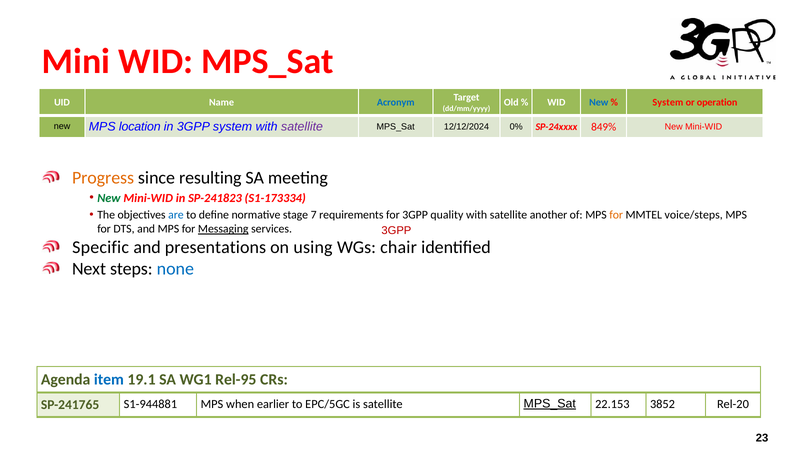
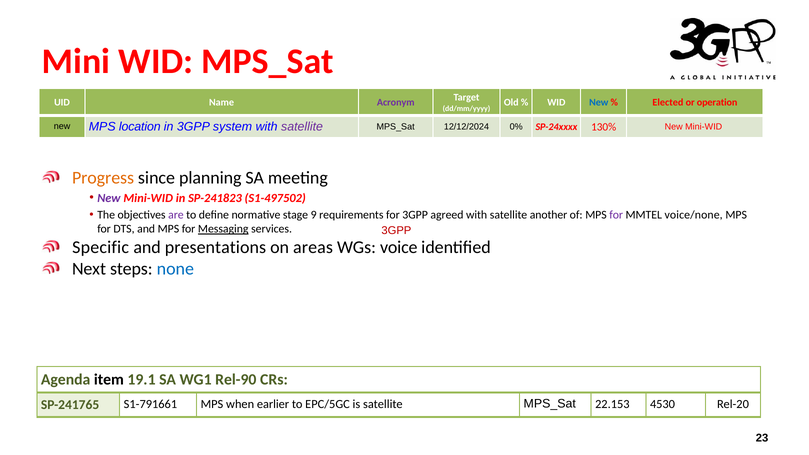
Acronym colour: blue -> purple
System at (668, 102): System -> Elected
849%: 849% -> 130%
resulting: resulting -> planning
New at (109, 198) colour: green -> purple
S1-173334: S1-173334 -> S1-497502
are colour: blue -> purple
7: 7 -> 9
quality: quality -> agreed
for at (616, 215) colour: orange -> purple
voice/steps: voice/steps -> voice/none
using: using -> areas
chair: chair -> voice
item colour: blue -> black
Rel-95: Rel-95 -> Rel-90
S1-944881: S1-944881 -> S1-791661
MPS_Sat at (550, 404) underline: present -> none
3852: 3852 -> 4530
